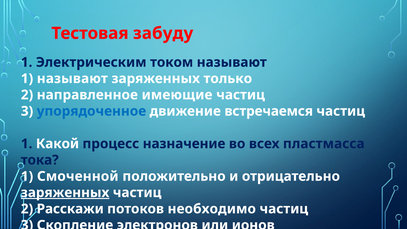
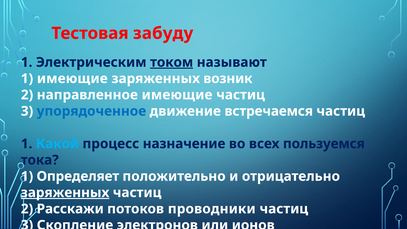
током underline: none -> present
1 называют: называют -> имеющие
только: только -> возник
Какой colour: white -> light blue
пластмасса: пластмасса -> пользуемся
Смоченной: Смоченной -> Определяет
необходимо: необходимо -> проводники
